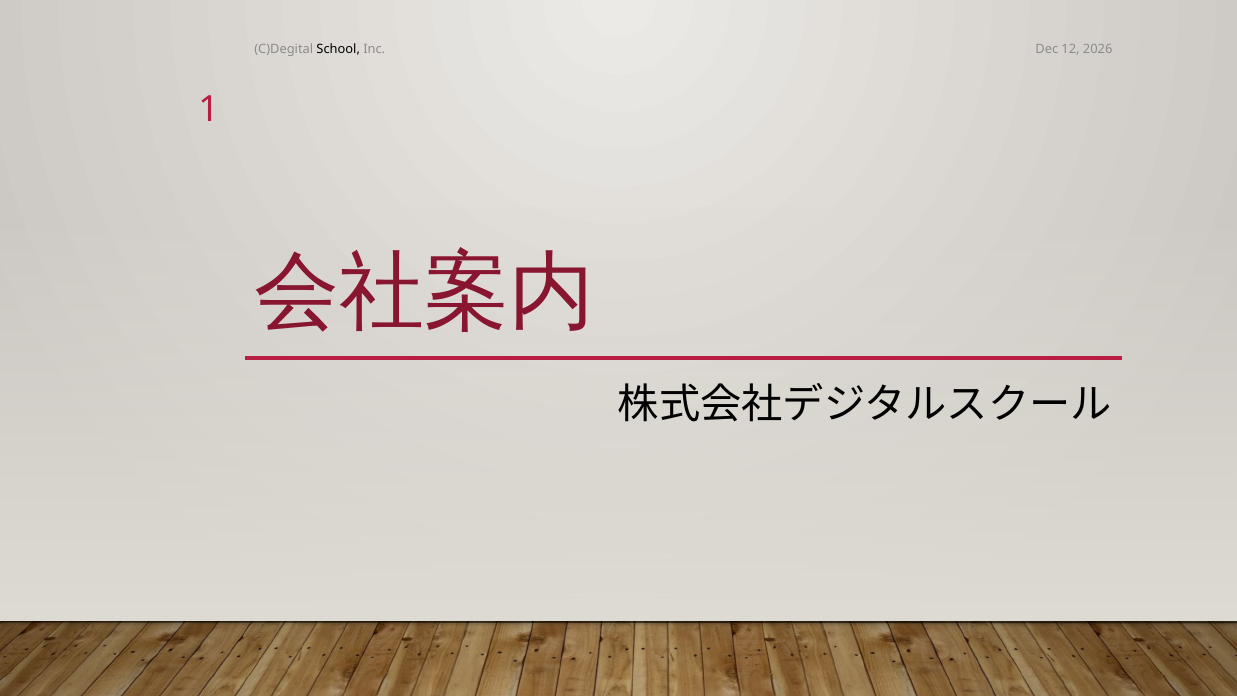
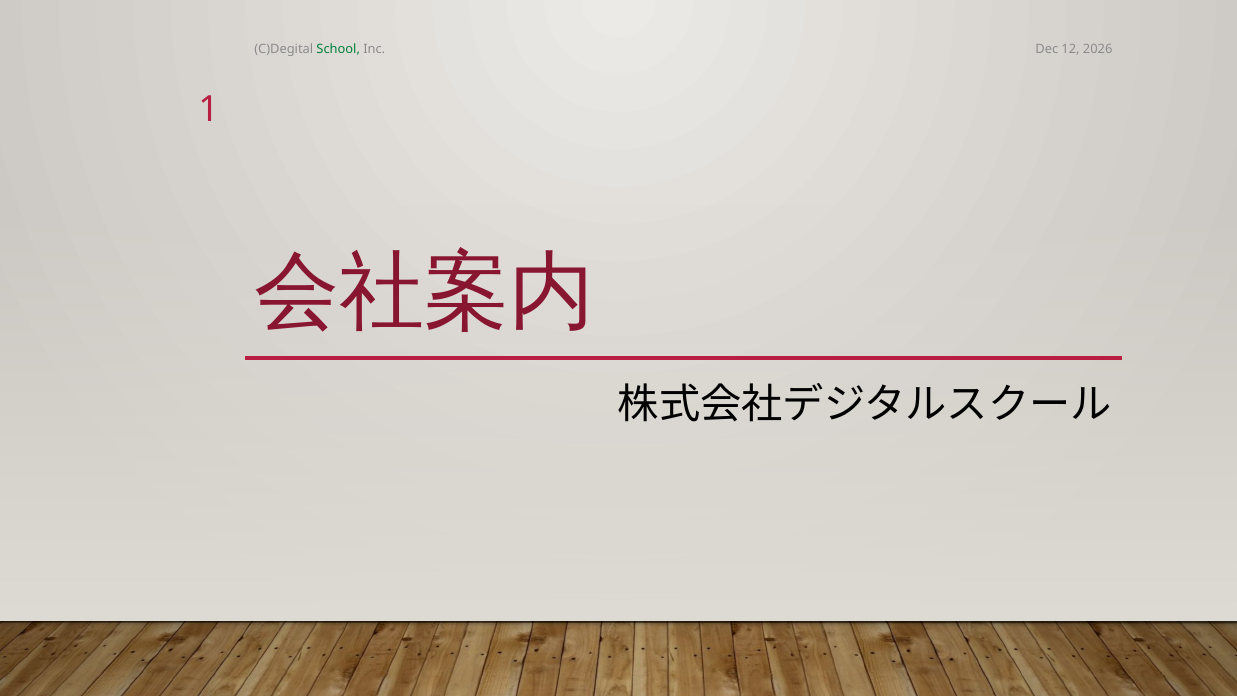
School colour: black -> green
